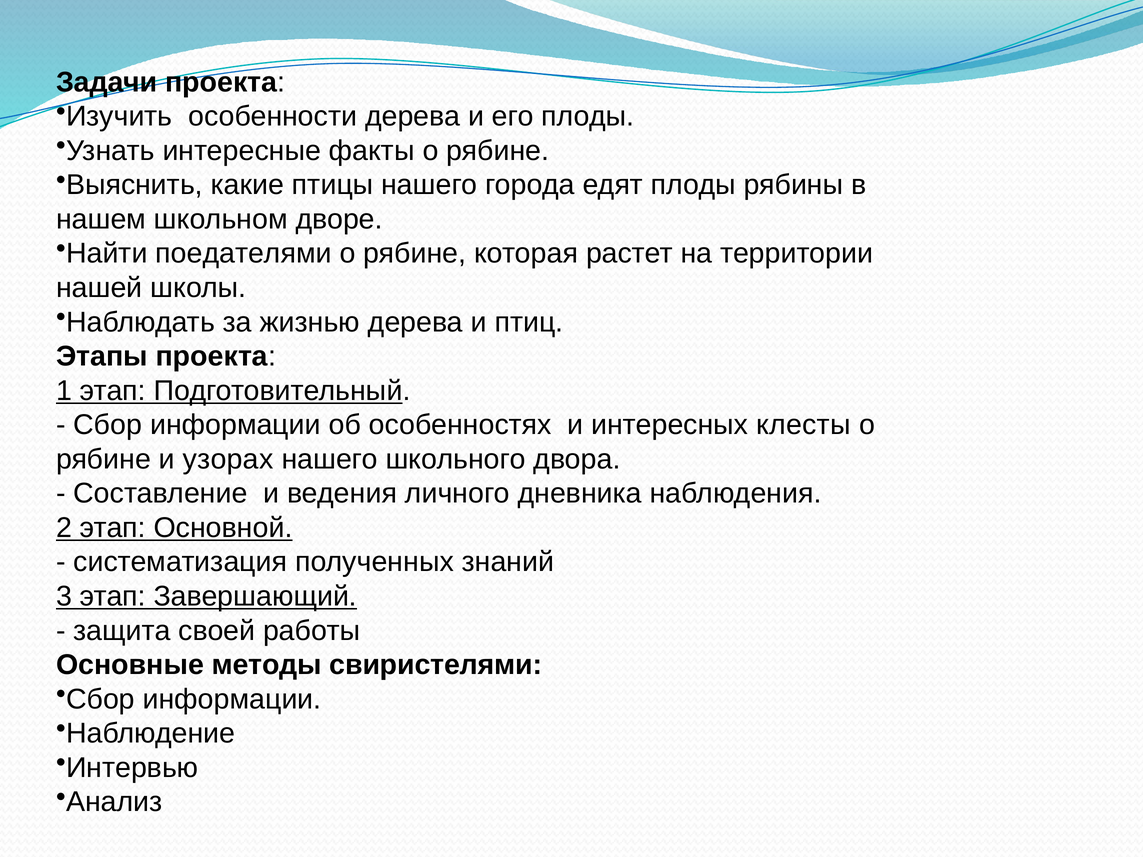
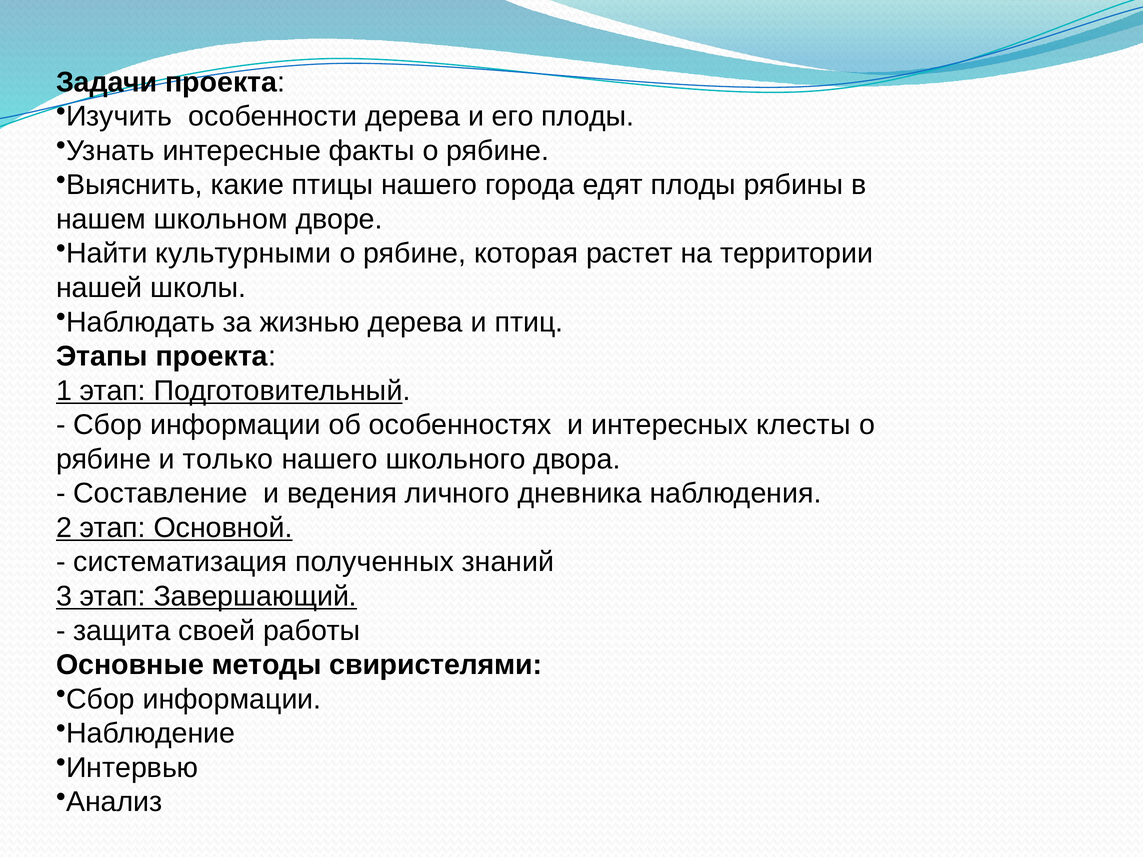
поедателями: поедателями -> культурными
узорах: узорах -> только
